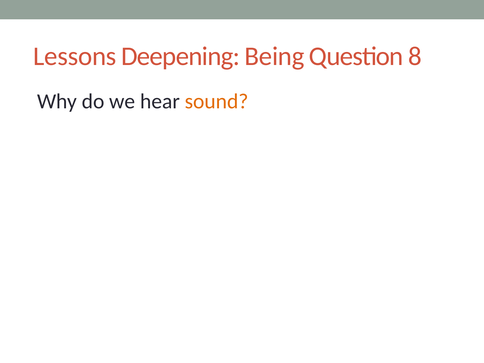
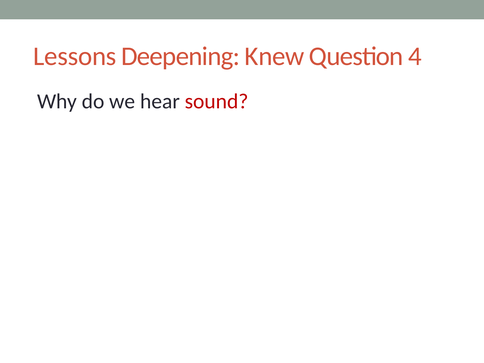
Being: Being -> Knew
8: 8 -> 4
sound colour: orange -> red
